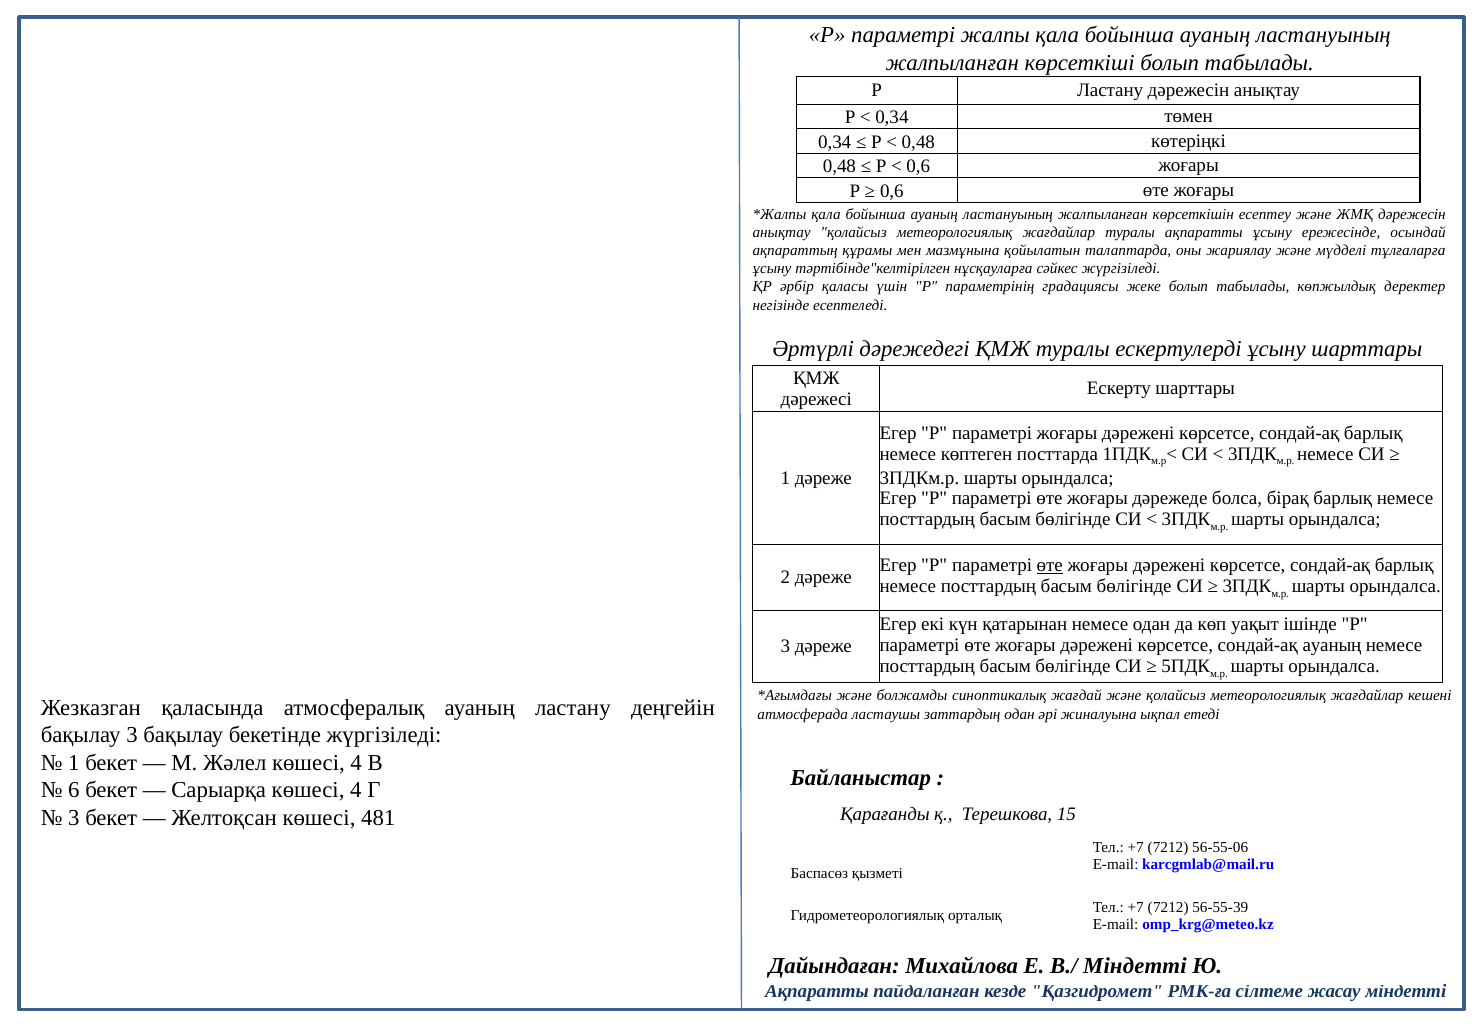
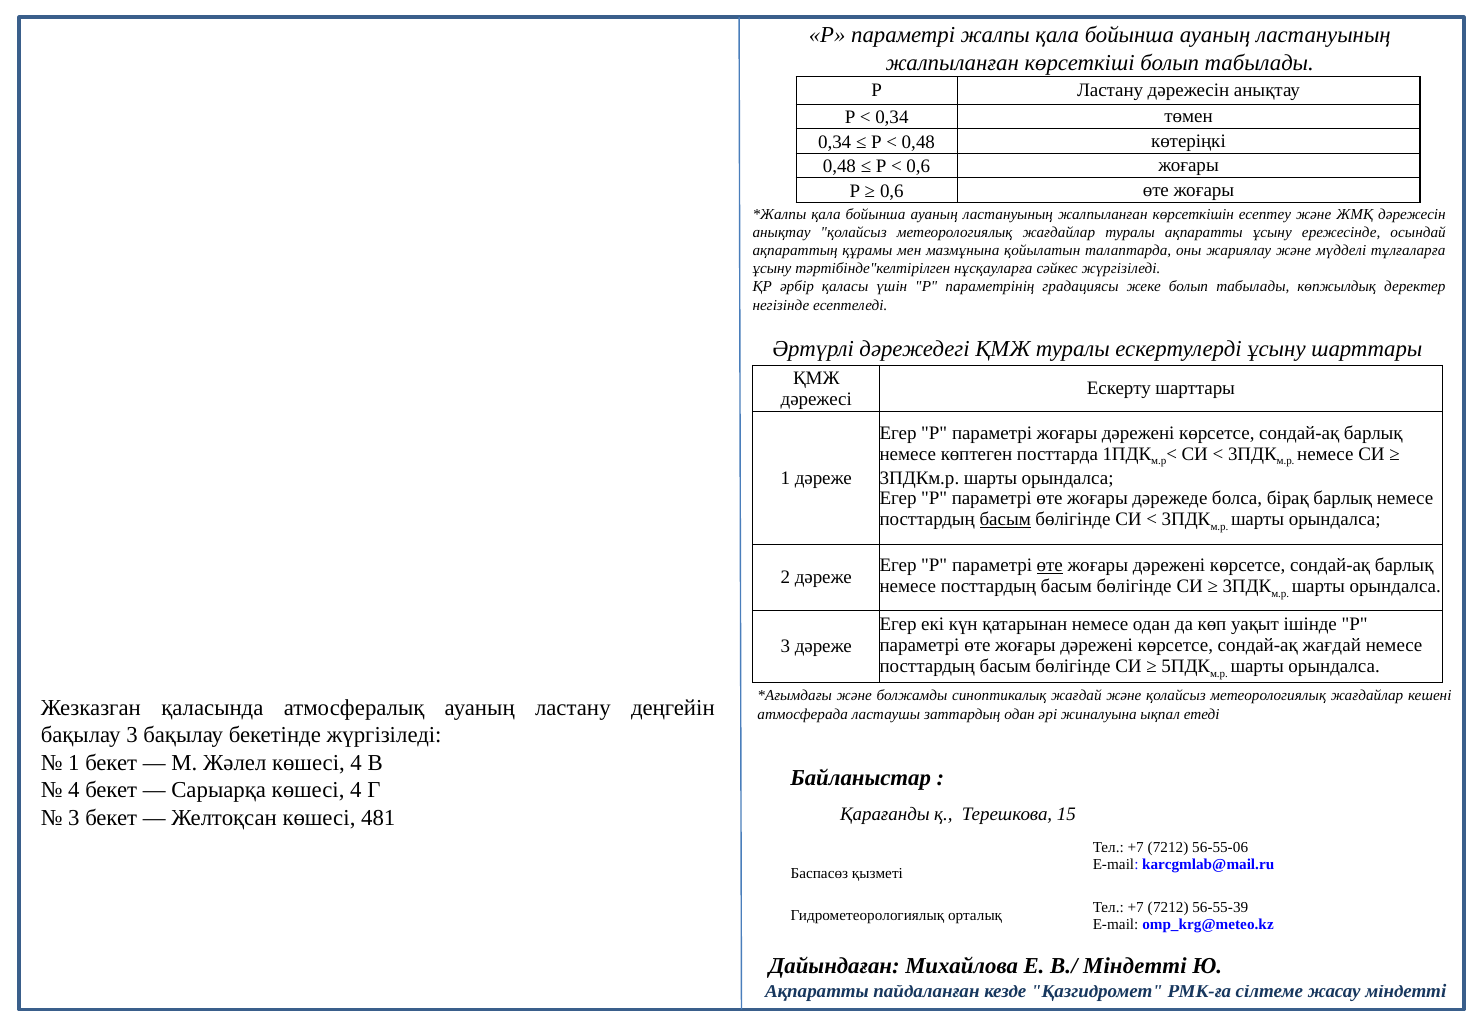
басым at (1005, 520) underline: none -> present
сондай-ақ ауаның: ауаның -> жағдай
6 at (74, 790): 6 -> 4
